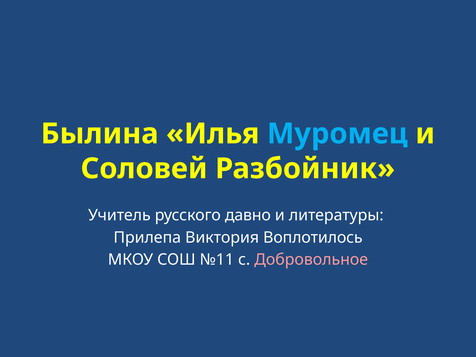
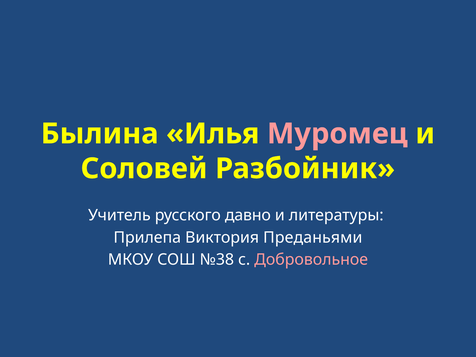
Муромец colour: light blue -> pink
Воплотилось: Воплотилось -> Преданьями
№11: №11 -> №38
